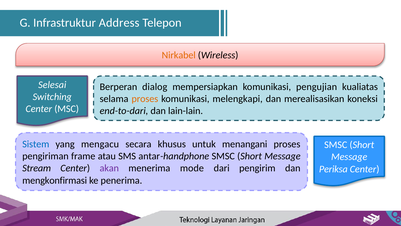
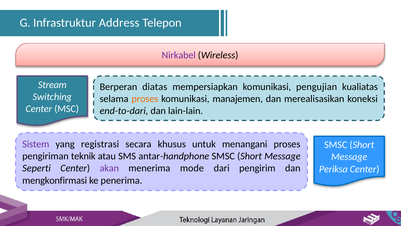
Nirkabel colour: orange -> purple
Selesai: Selesai -> Stream
dialog: dialog -> diatas
melengkapi: melengkapi -> manajemen
Sistem colour: blue -> purple
mengacu: mengacu -> registrasi
frame: frame -> teknik
Stream: Stream -> Seperti
